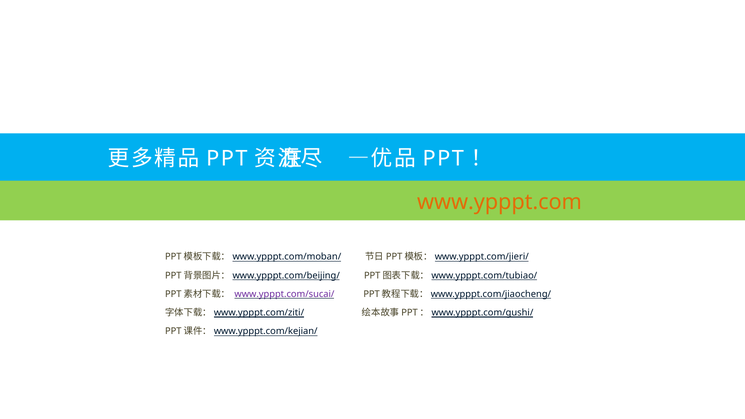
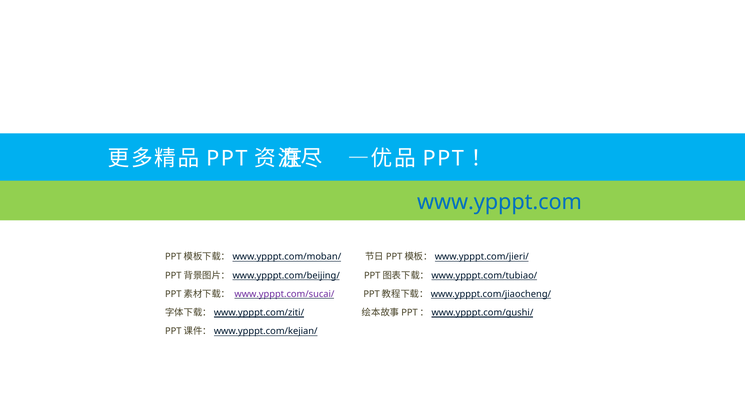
www.ypppt.com colour: orange -> blue
